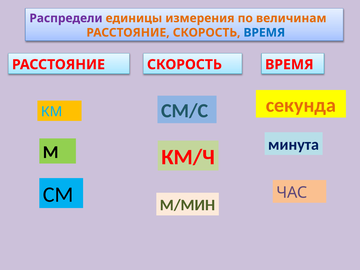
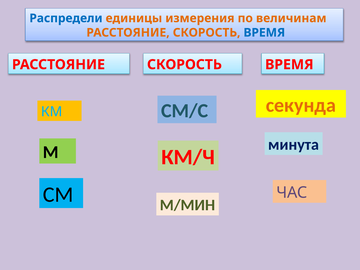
Распредели colour: purple -> blue
